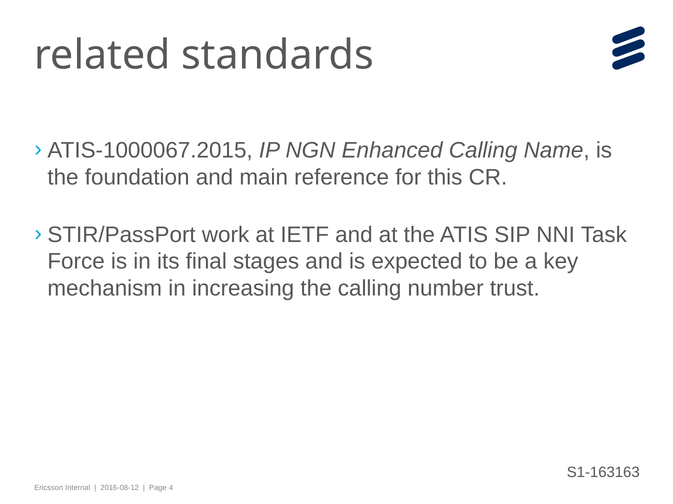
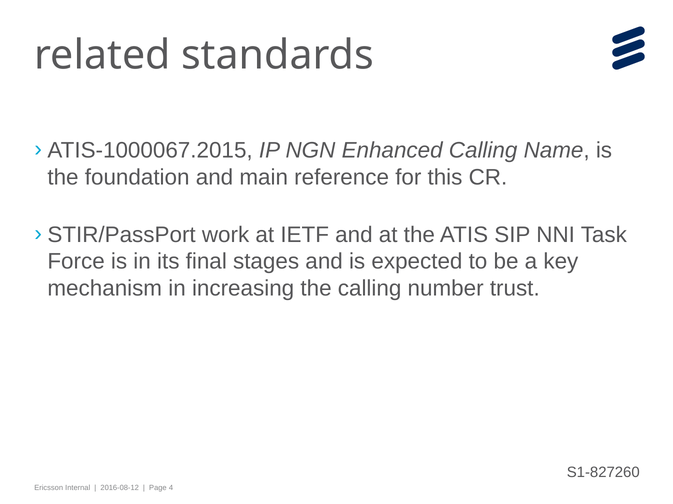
S1-163163: S1-163163 -> S1-827260
